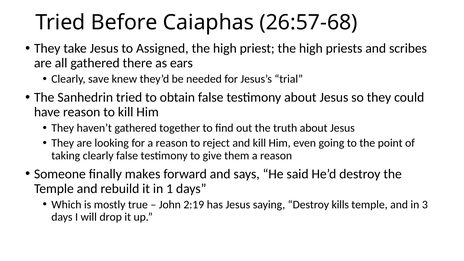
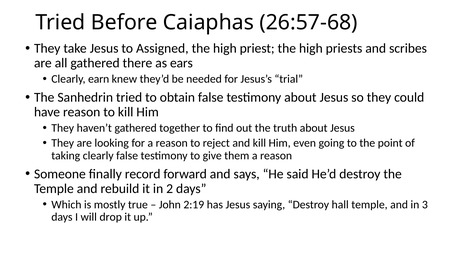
save: save -> earn
makes: makes -> record
1: 1 -> 2
kills: kills -> hall
